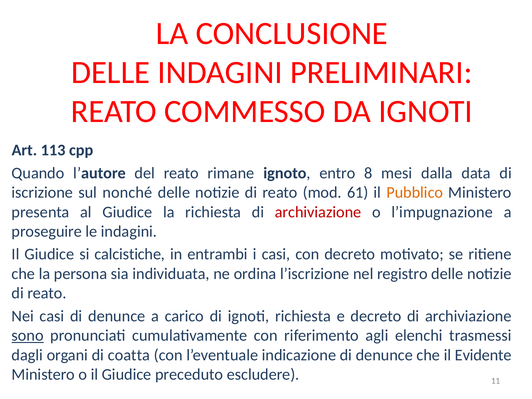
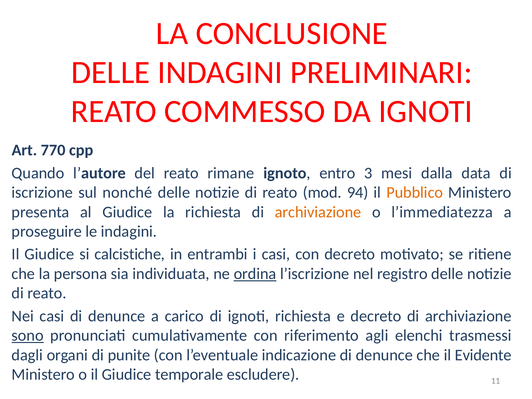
113: 113 -> 770
8: 8 -> 3
61: 61 -> 94
archiviazione at (318, 212) colour: red -> orange
l’impugnazione: l’impugnazione -> l’immediatezza
ordina underline: none -> present
coatta: coatta -> punite
preceduto: preceduto -> temporale
